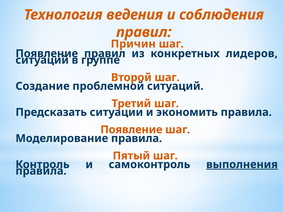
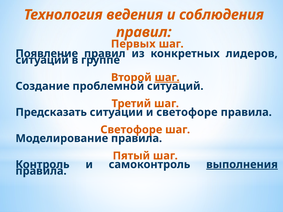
Причин: Причин -> Первых
шаг at (167, 78) underline: none -> present
и экономить: экономить -> светофоре
Появление at (131, 130): Появление -> Светофоре
